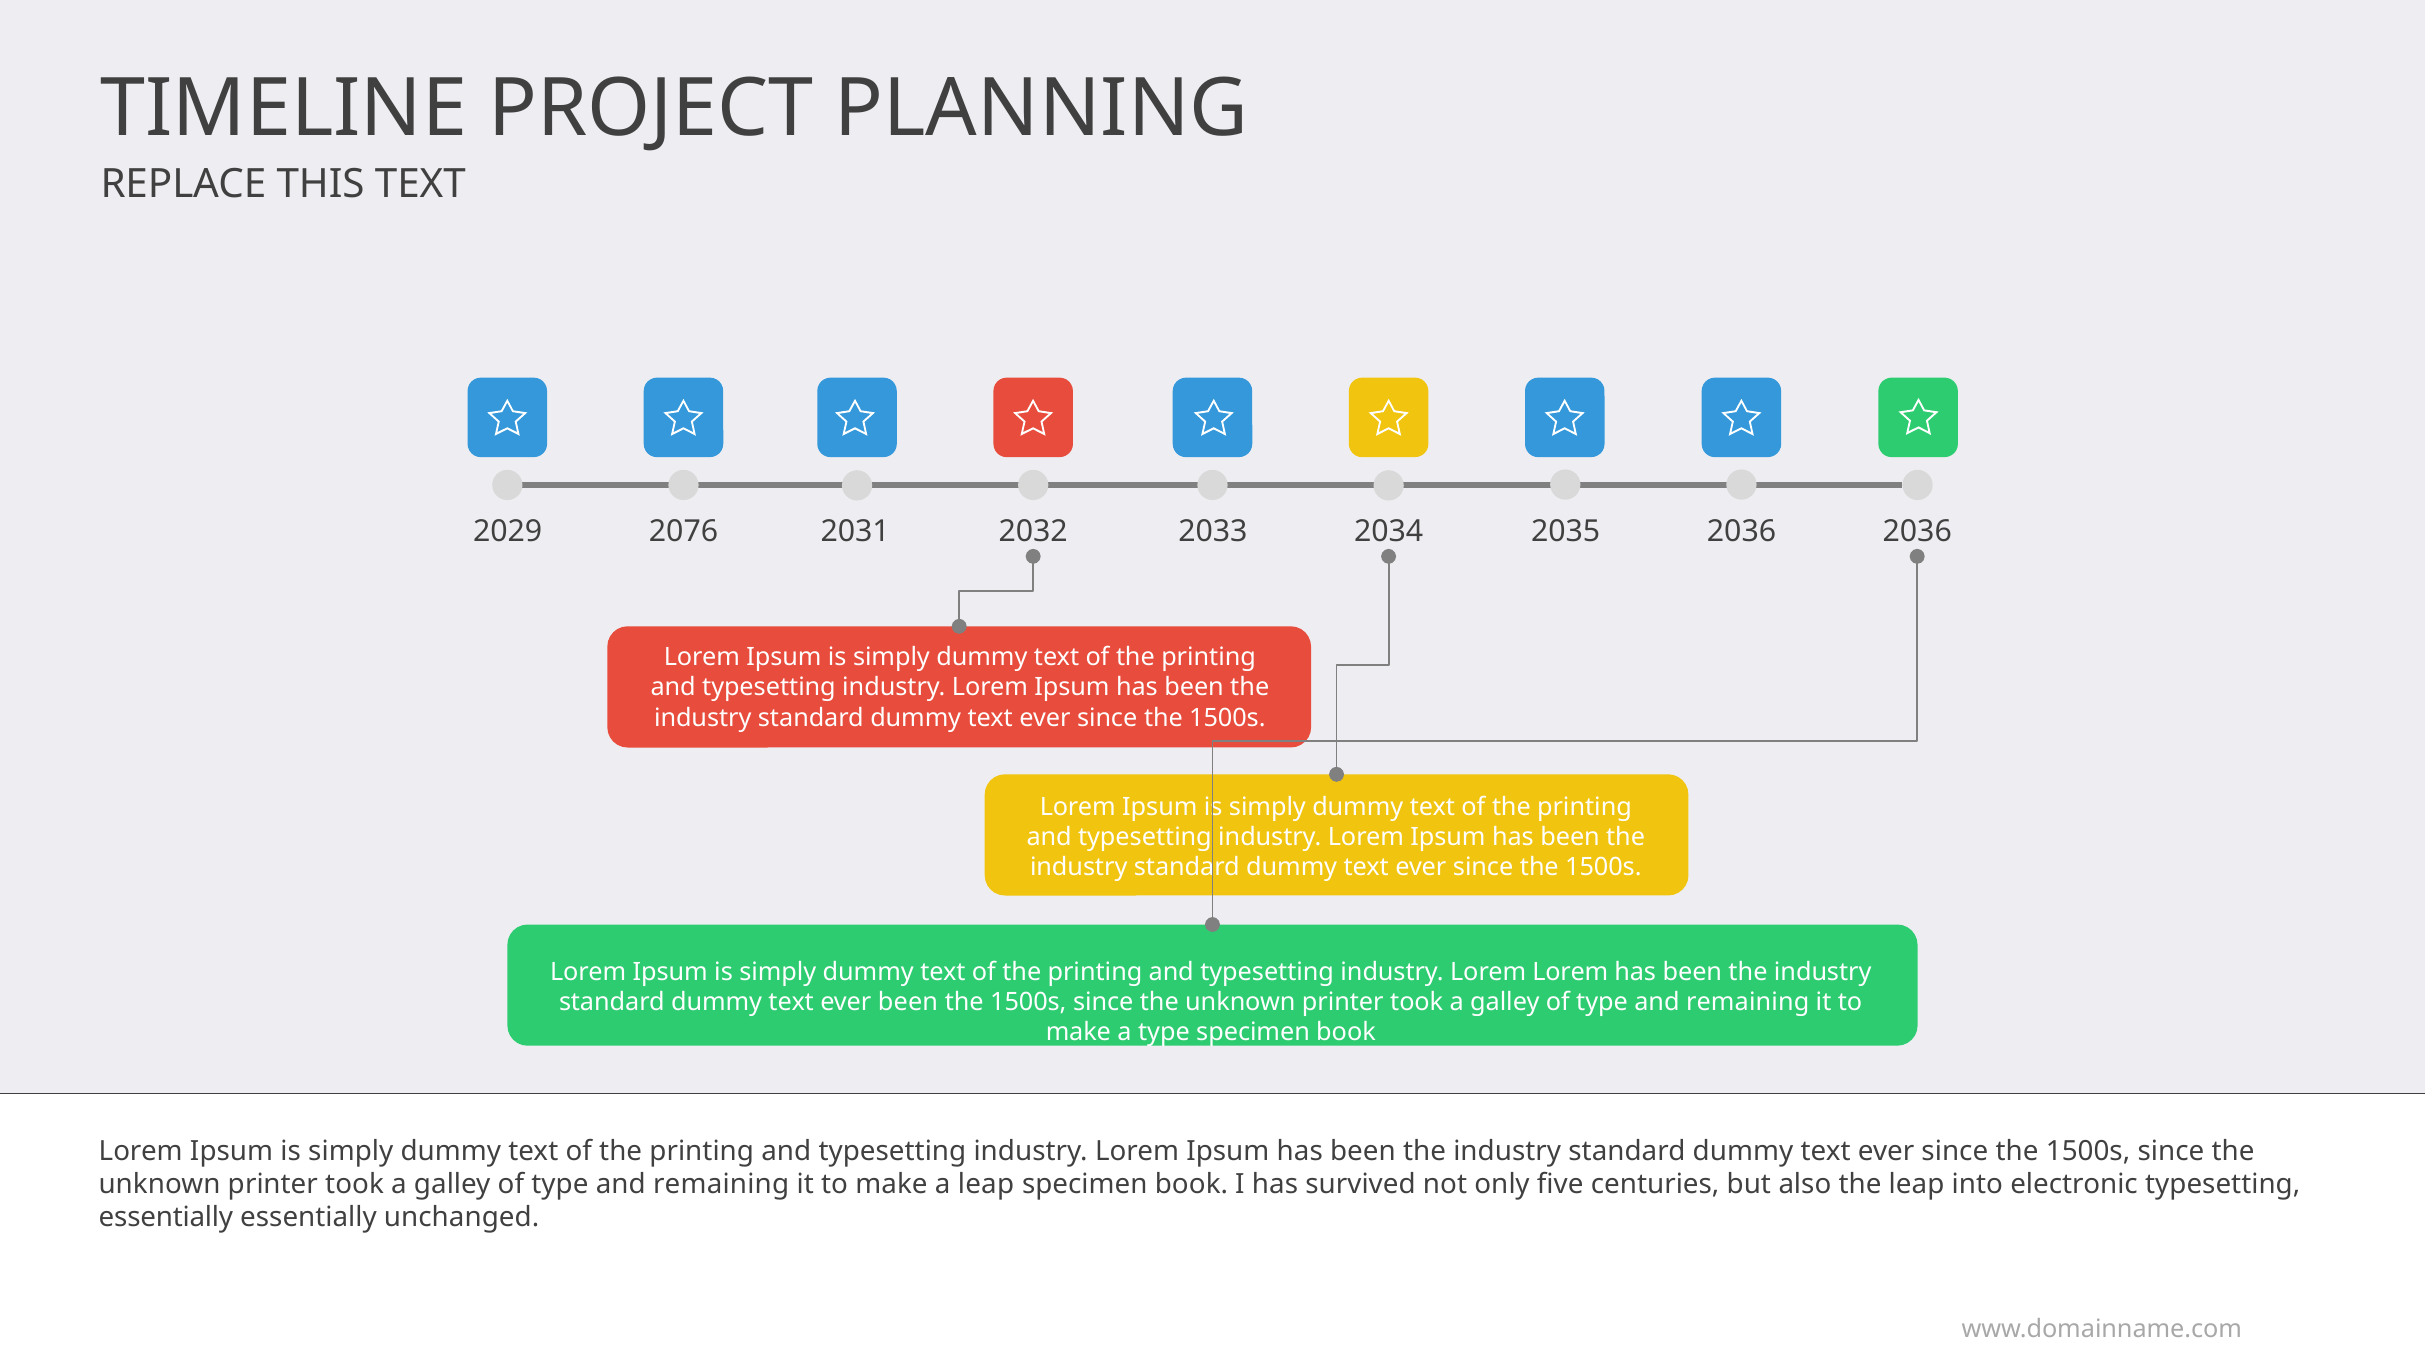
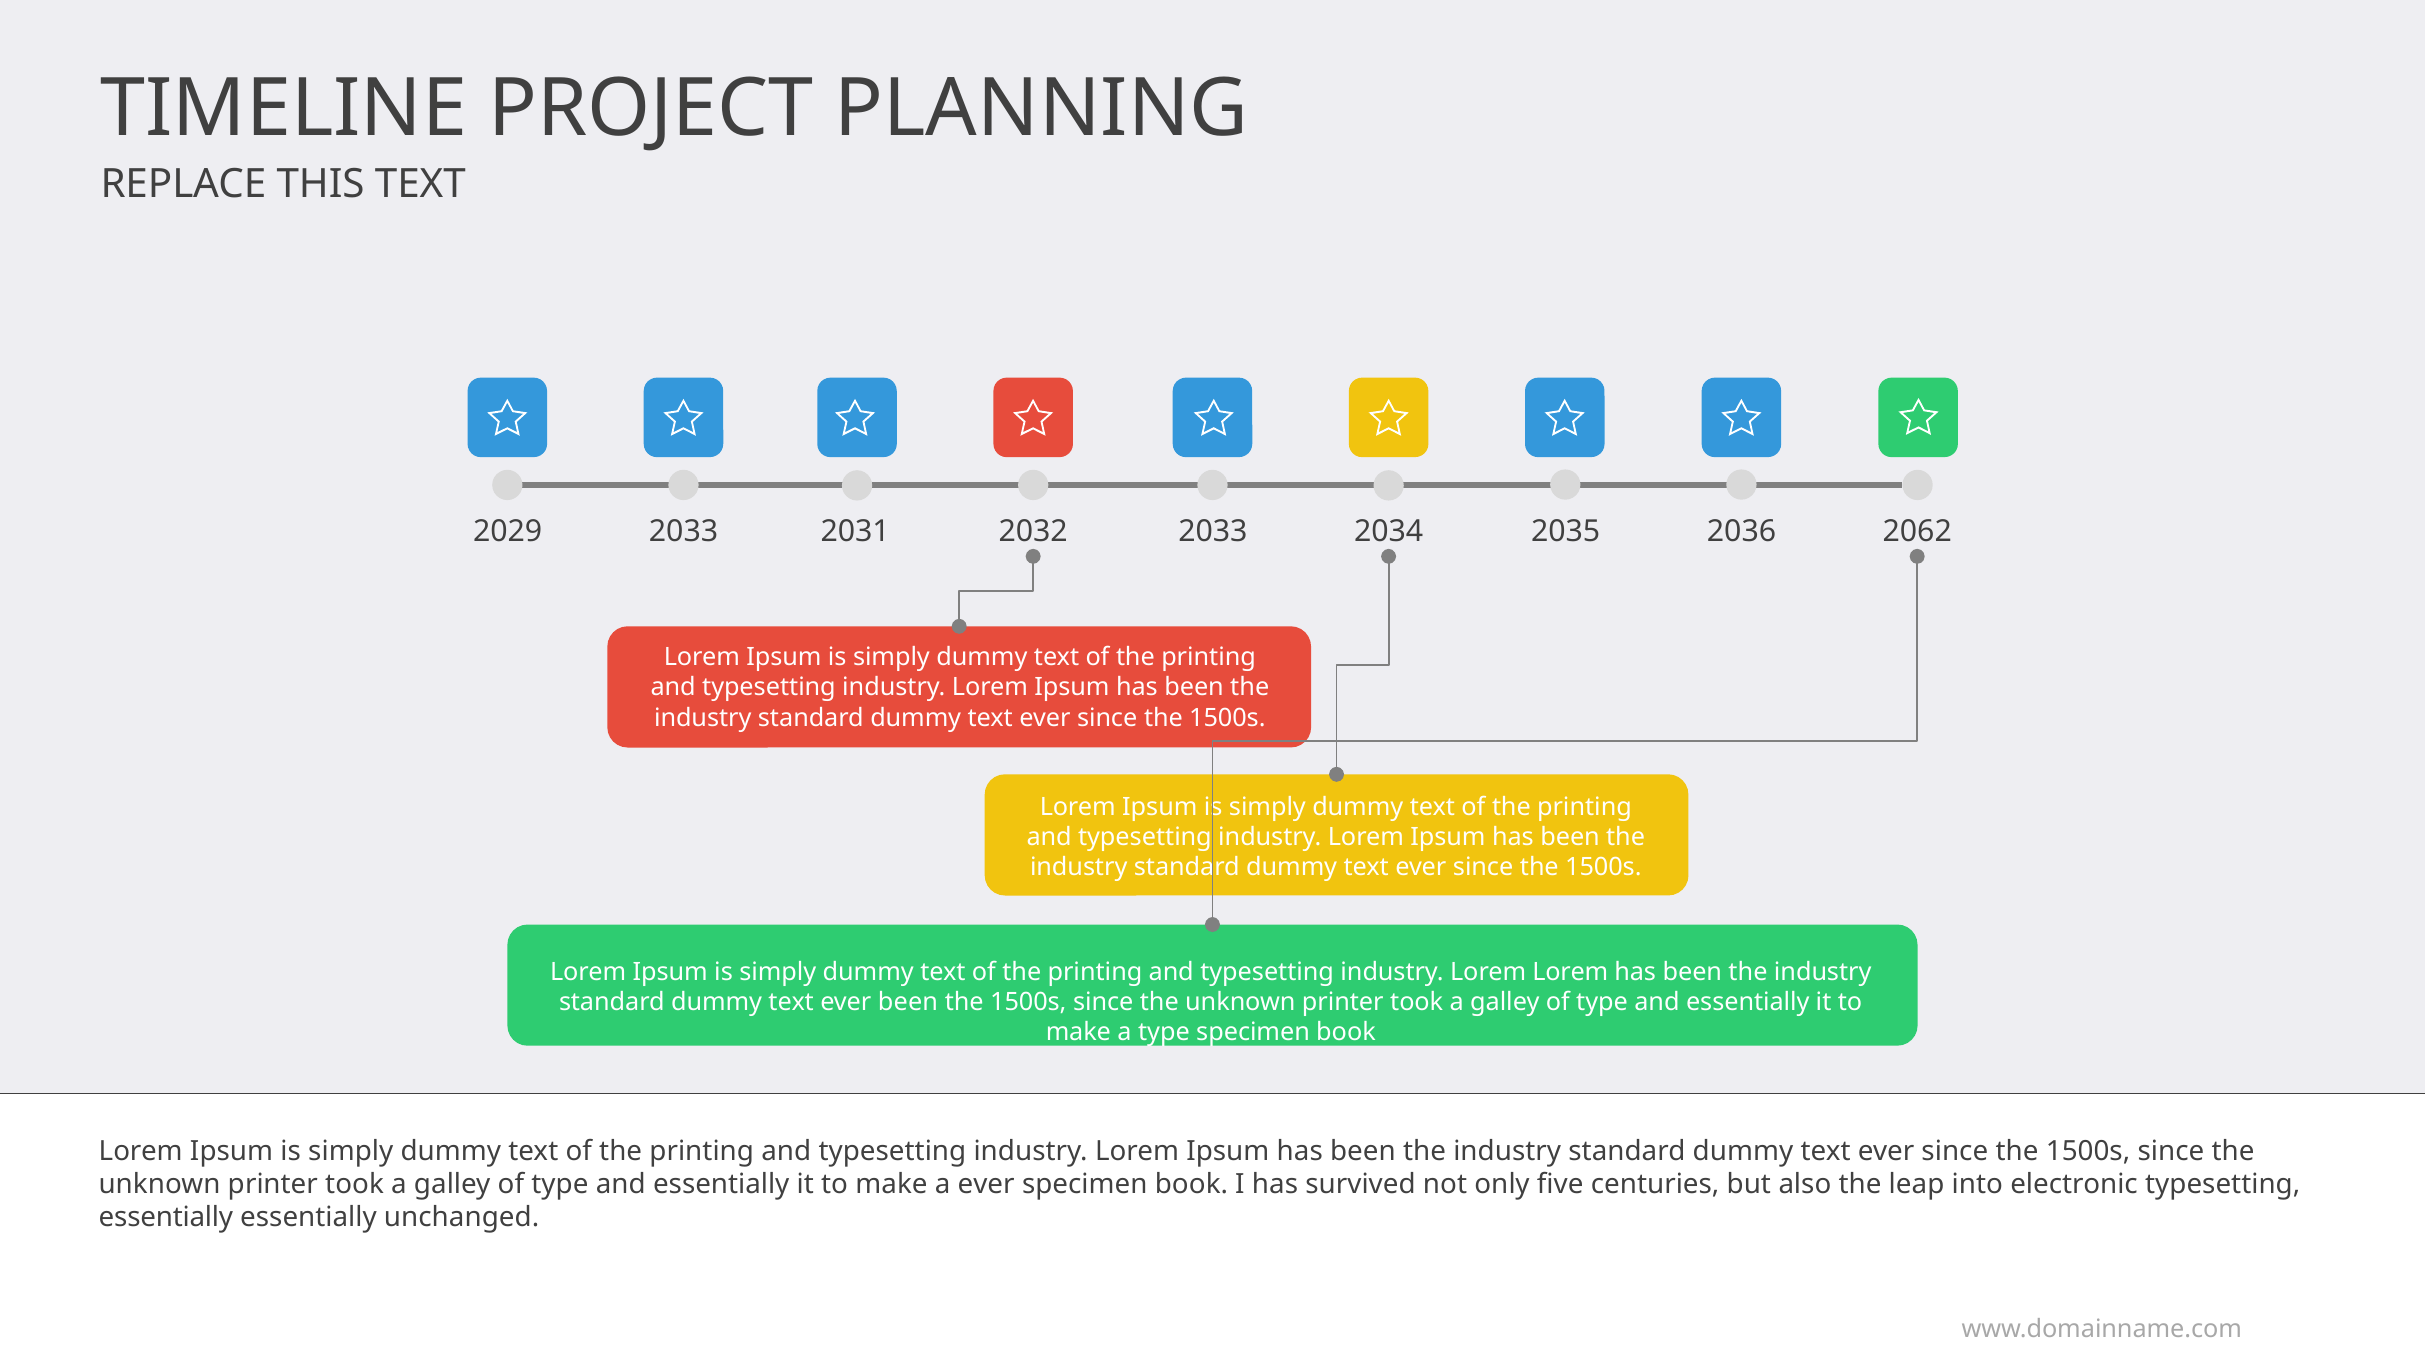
2029 2076: 2076 -> 2033
2036 2036: 2036 -> 2062
remaining at (1748, 1002): remaining -> essentially
remaining at (721, 1184): remaining -> essentially
a leap: leap -> ever
